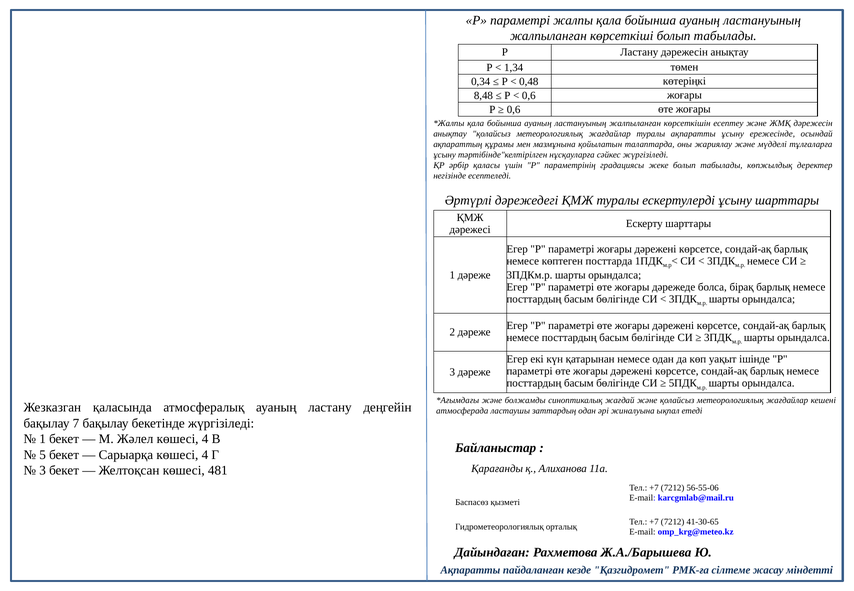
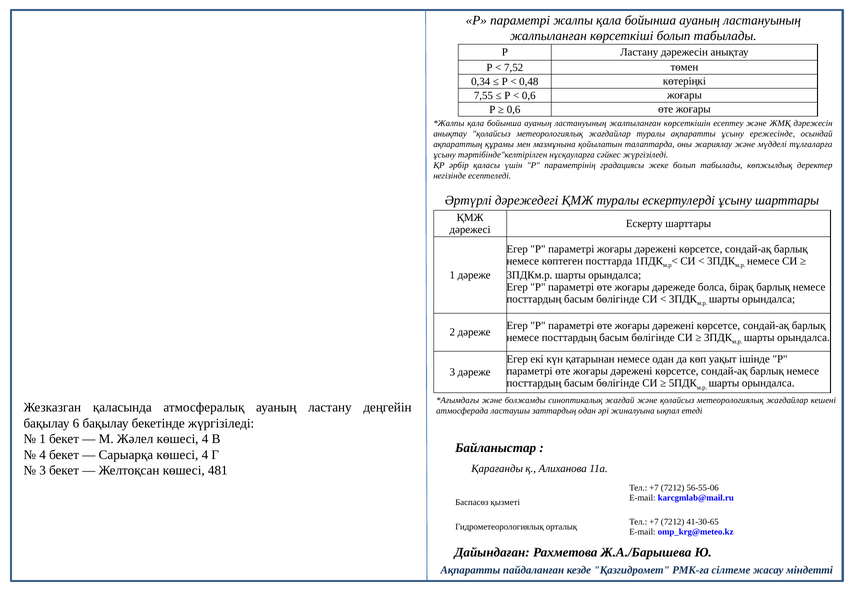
1,34: 1,34 -> 7,52
8,48: 8,48 -> 7,55
7: 7 -> 6
5 at (43, 455): 5 -> 4
